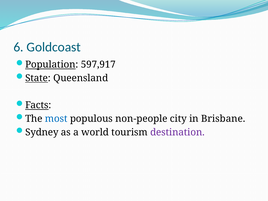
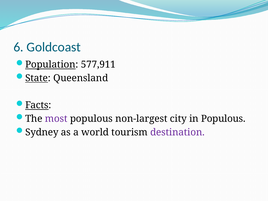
597,917: 597,917 -> 577,911
most colour: blue -> purple
non-people: non-people -> non-largest
in Brisbane: Brisbane -> Populous
